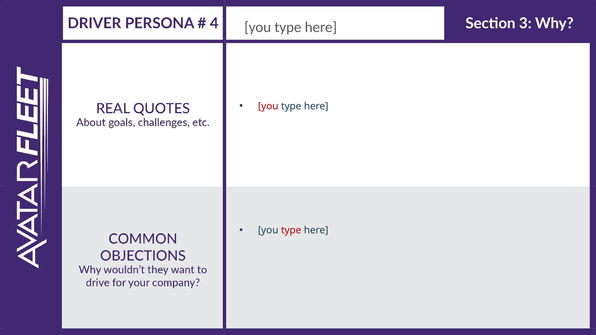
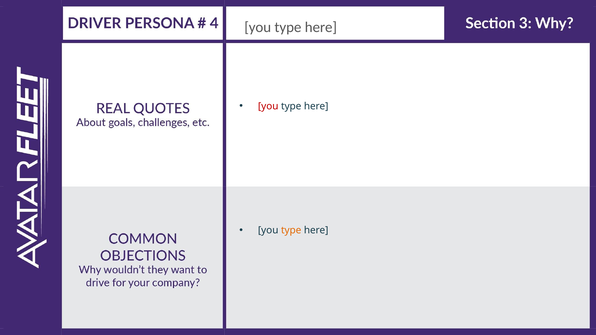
type at (291, 230) colour: red -> orange
